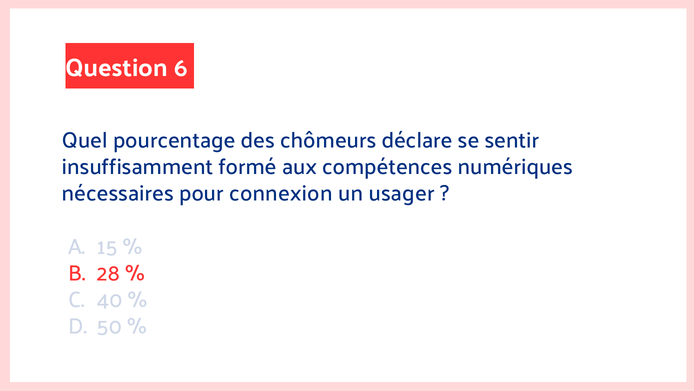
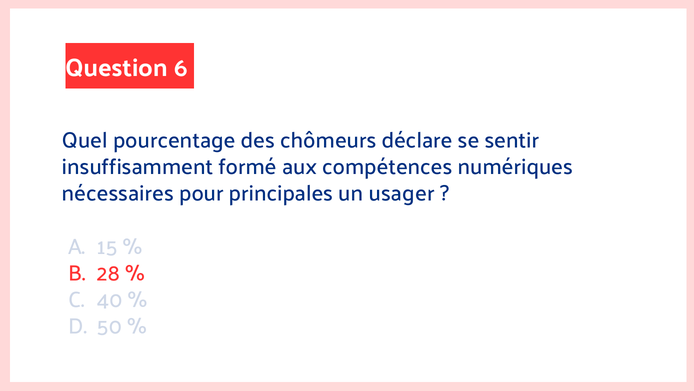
connexion: connexion -> principales
